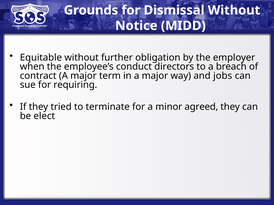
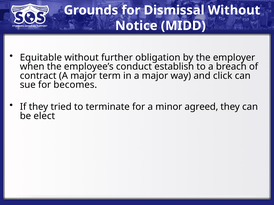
directors: directors -> establish
jobs: jobs -> click
requiring: requiring -> becomes
